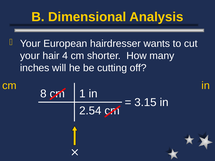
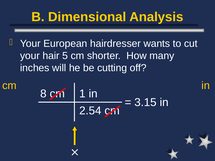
4: 4 -> 5
